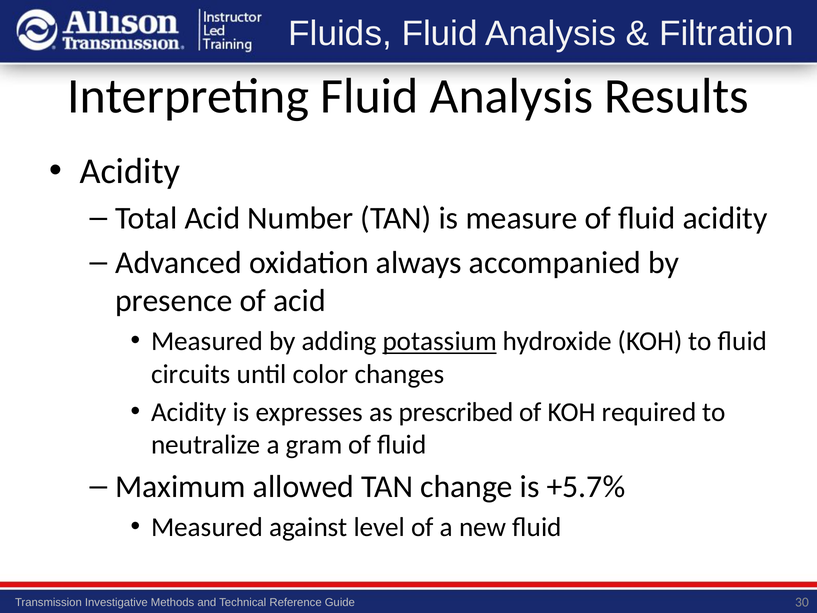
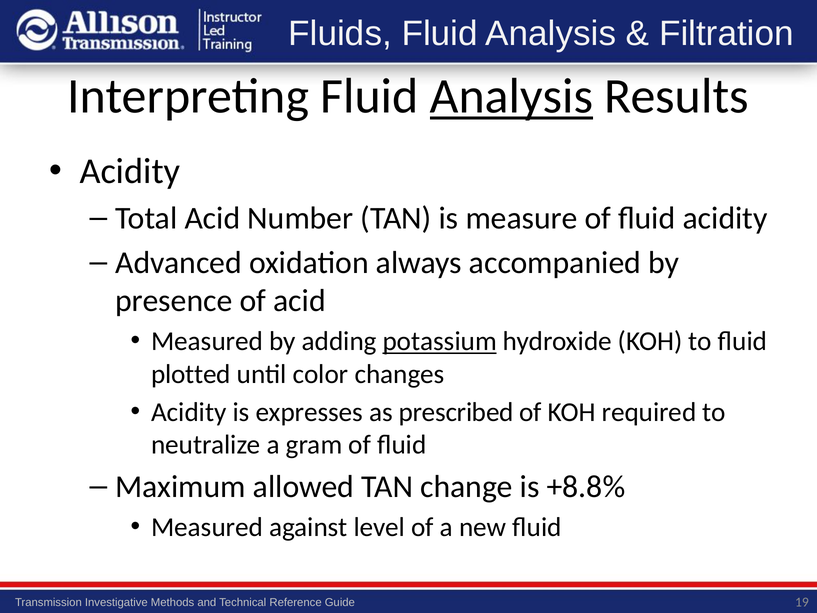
Analysis at (511, 96) underline: none -> present
circuits: circuits -> plotted
+5.7%: +5.7% -> +8.8%
30: 30 -> 19
